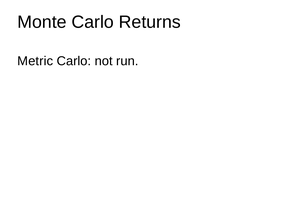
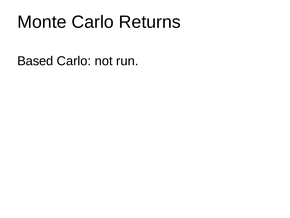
Metric: Metric -> Based
